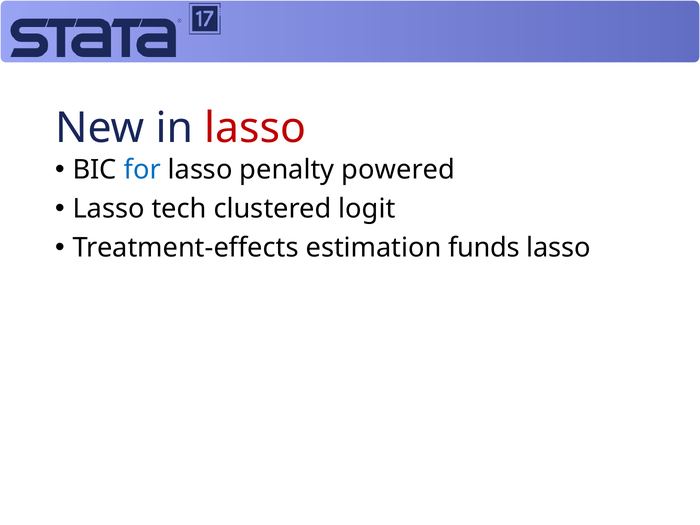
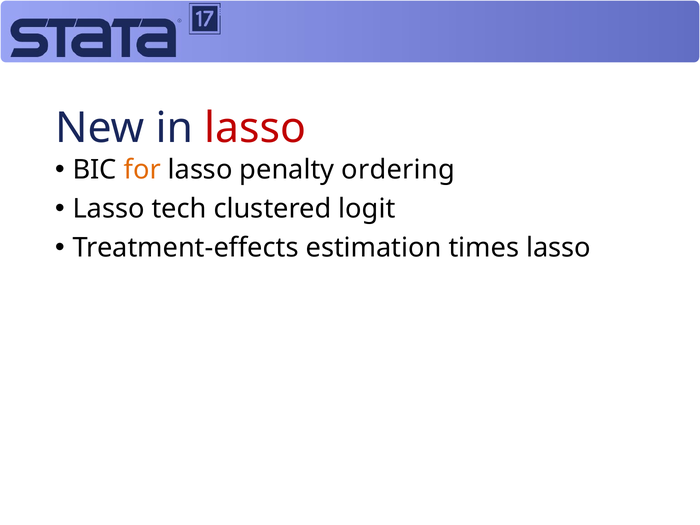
for colour: blue -> orange
powered: powered -> ordering
funds: funds -> times
